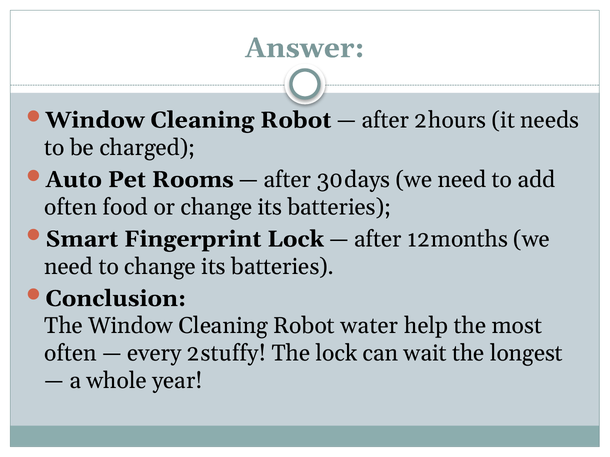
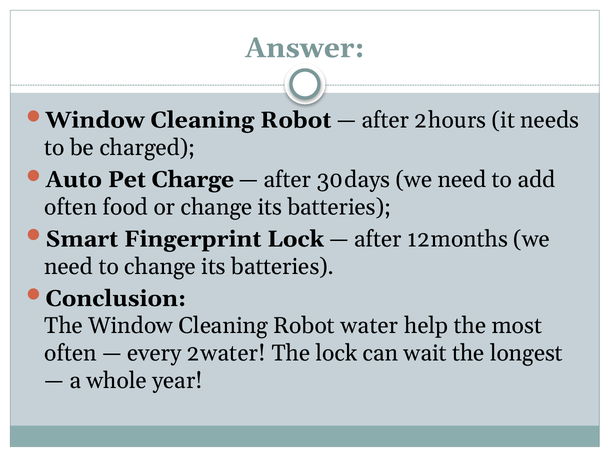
Rooms: Rooms -> Charge
2 stuffy: stuffy -> water
